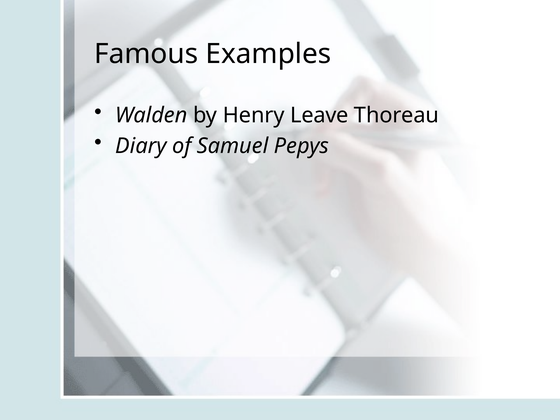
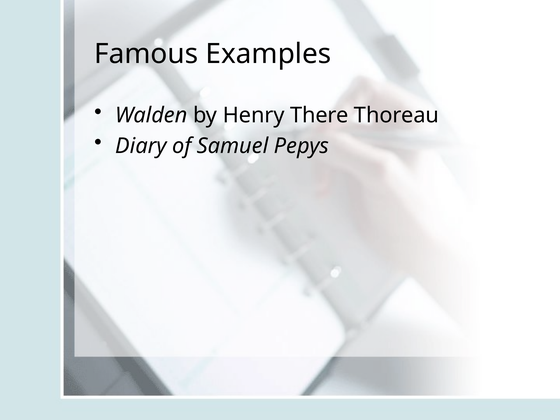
Leave: Leave -> There
